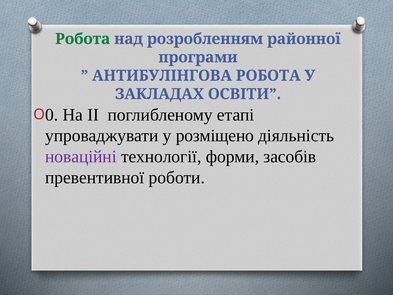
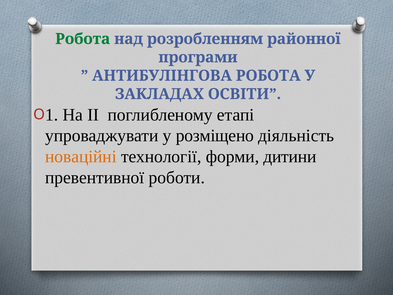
0: 0 -> 1
новаційні colour: purple -> orange
засобів: засобів -> дитини
